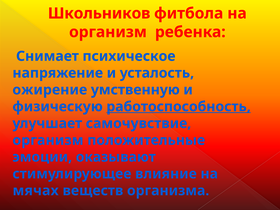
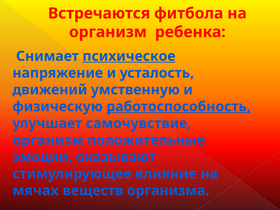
Школьников: Школьников -> Встречаются
психическое underline: none -> present
ожирение: ожирение -> движений
